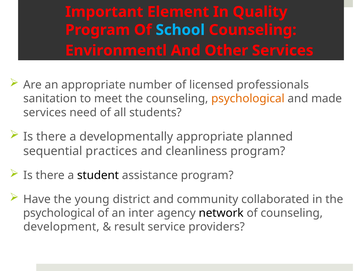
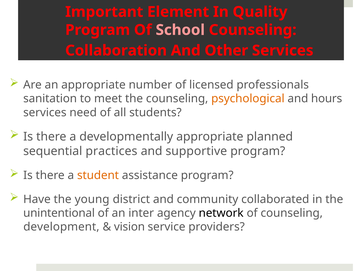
School colour: light blue -> pink
Environmentl: Environmentl -> Collaboration
made: made -> hours
cleanliness: cleanliness -> supportive
student colour: black -> orange
psychological at (59, 213): psychological -> unintentional
result: result -> vision
